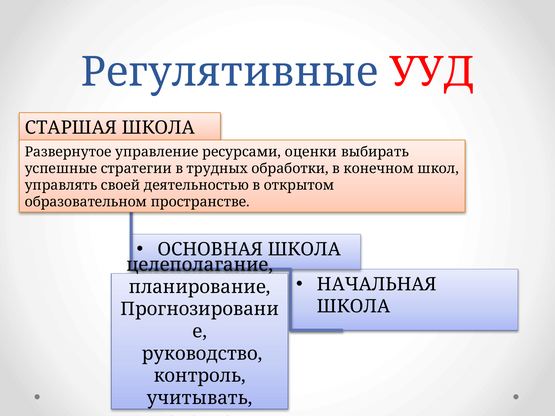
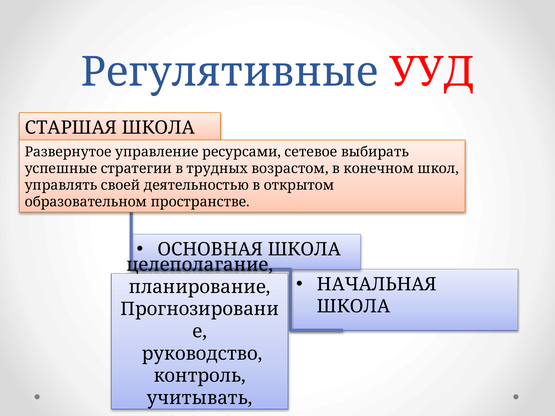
оценки: оценки -> сетевое
обработки: обработки -> возрастом
